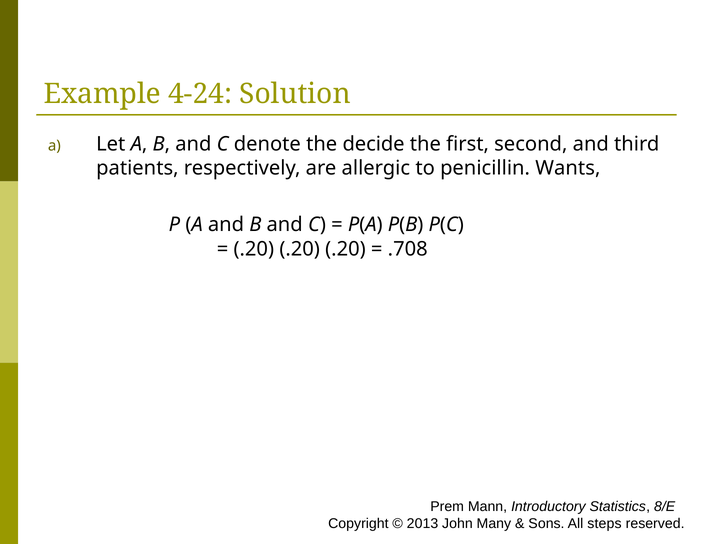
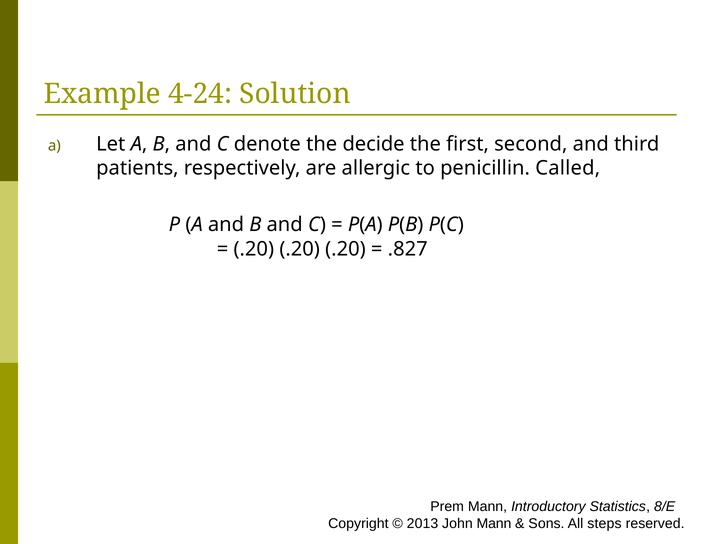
Wants: Wants -> Called
.708: .708 -> .827
John Many: Many -> Mann
